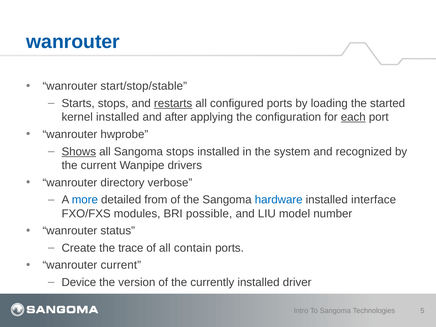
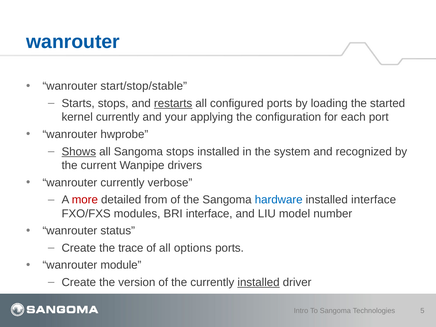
kernel installed: installed -> currently
after: after -> your
each underline: present -> none
wanrouter directory: directory -> currently
more colour: blue -> red
BRI possible: possible -> interface
contain: contain -> options
wanrouter current: current -> module
Device at (79, 282): Device -> Create
installed at (259, 282) underline: none -> present
